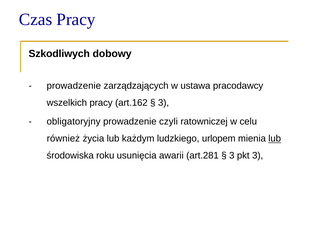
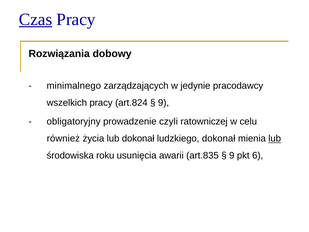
Czas underline: none -> present
Szkodliwych: Szkodliwych -> Rozwiązania
prowadzenie at (74, 86): prowadzenie -> minimalnego
ustawa: ustawa -> jedynie
art.162: art.162 -> art.824
3 at (164, 103): 3 -> 9
lub każdym: każdym -> dokonał
ludzkiego urlopem: urlopem -> dokonał
art.281: art.281 -> art.835
3 at (232, 155): 3 -> 9
pkt 3: 3 -> 6
